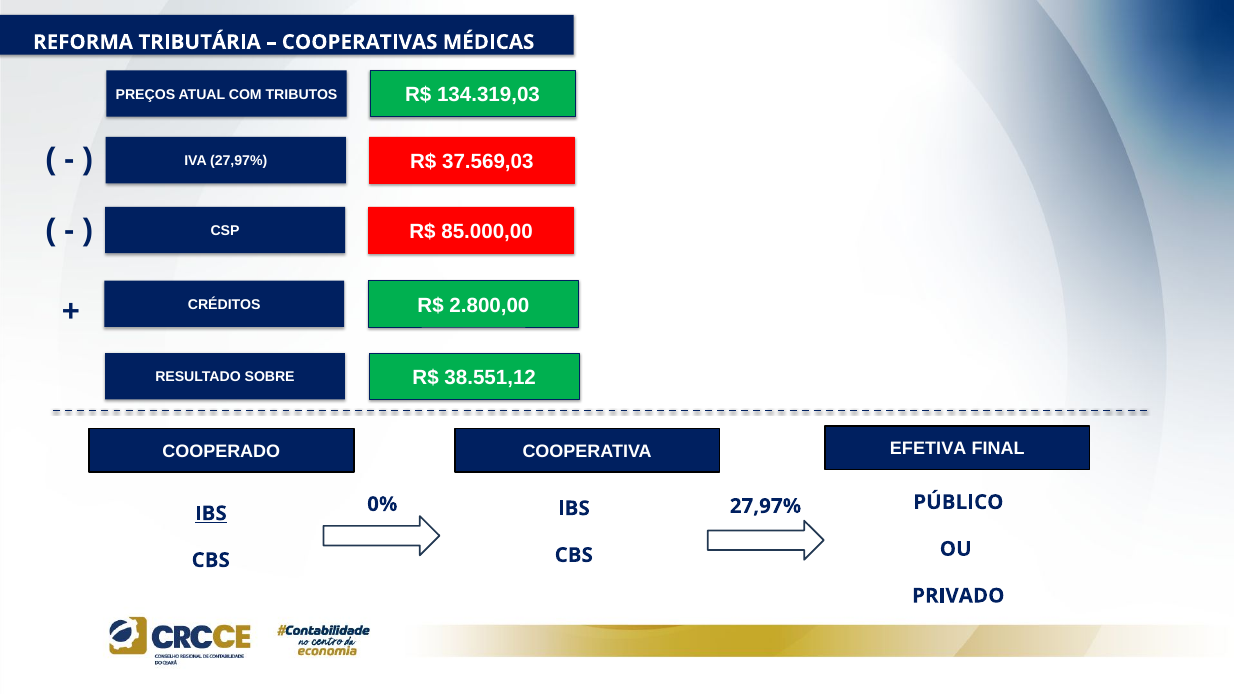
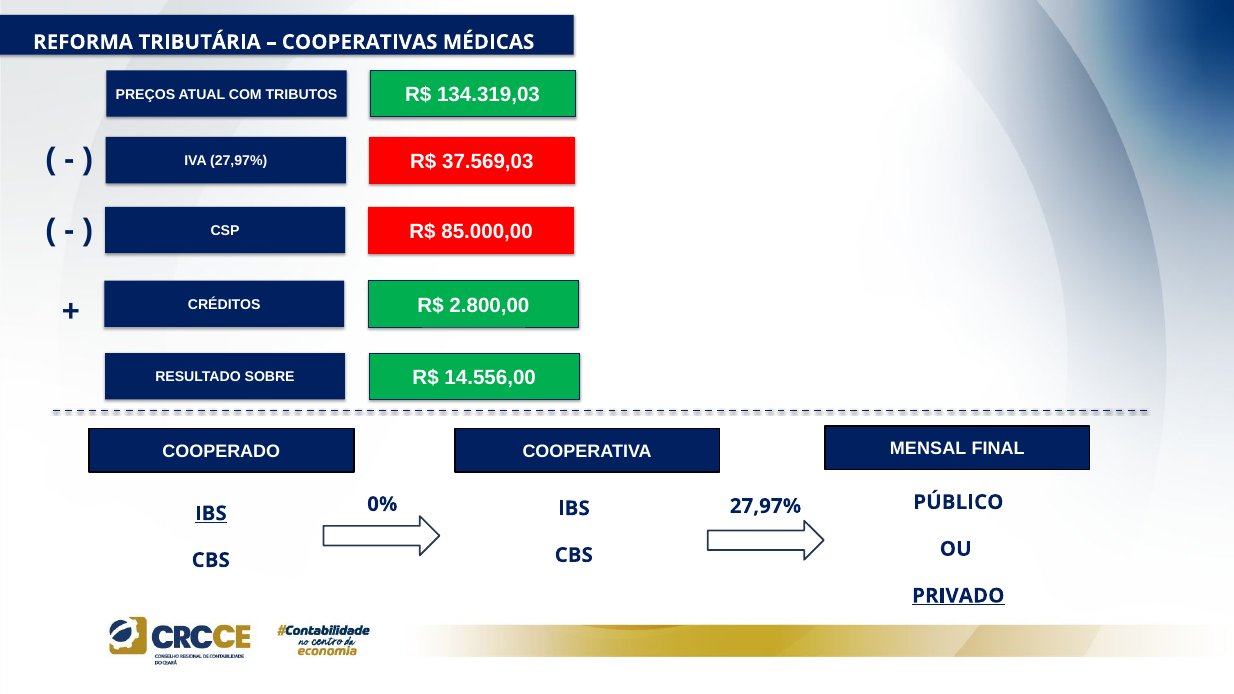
38.551,12: 38.551,12 -> 14.556,00
EFETIVA: EFETIVA -> MENSAL
PRIVADO underline: none -> present
